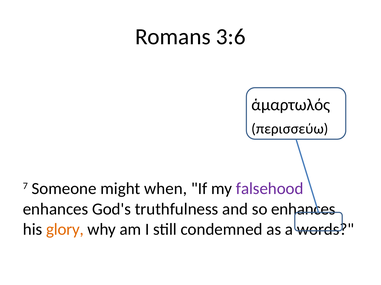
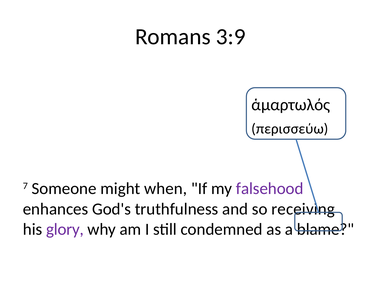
3:6: 3:6 -> 3:9
so enhances: enhances -> receiving
glory colour: orange -> purple
words: words -> blame
